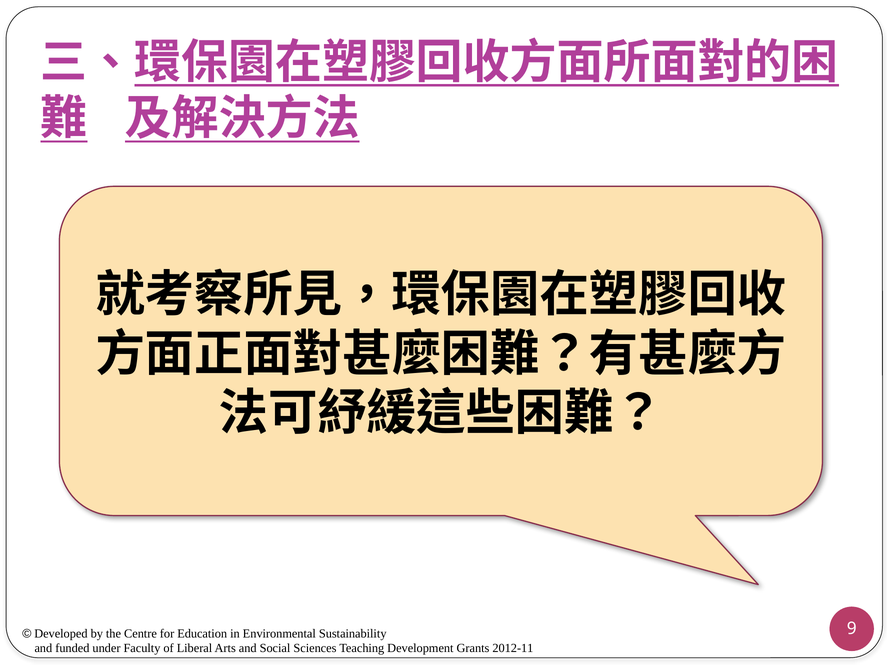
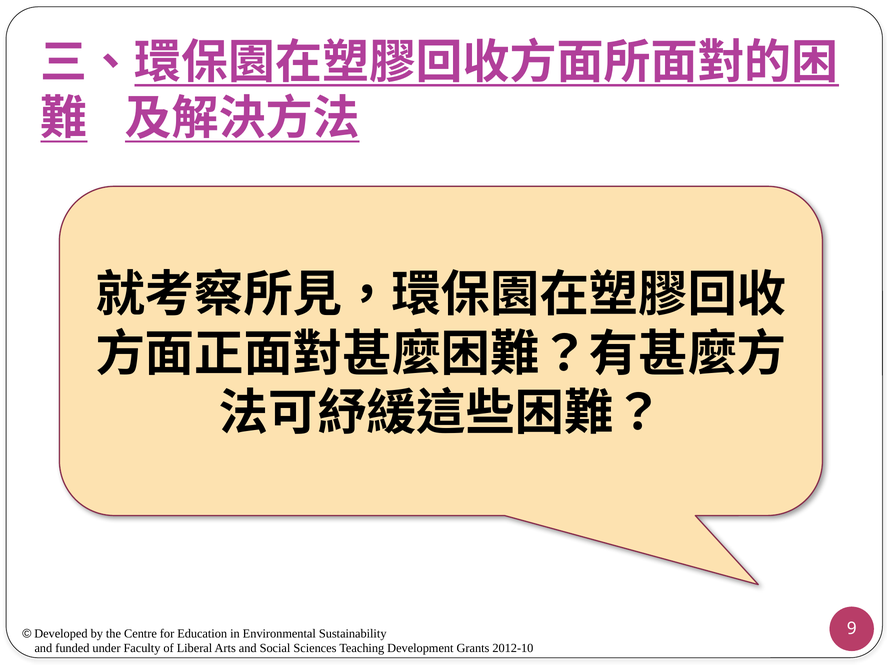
2012-11: 2012-11 -> 2012-10
